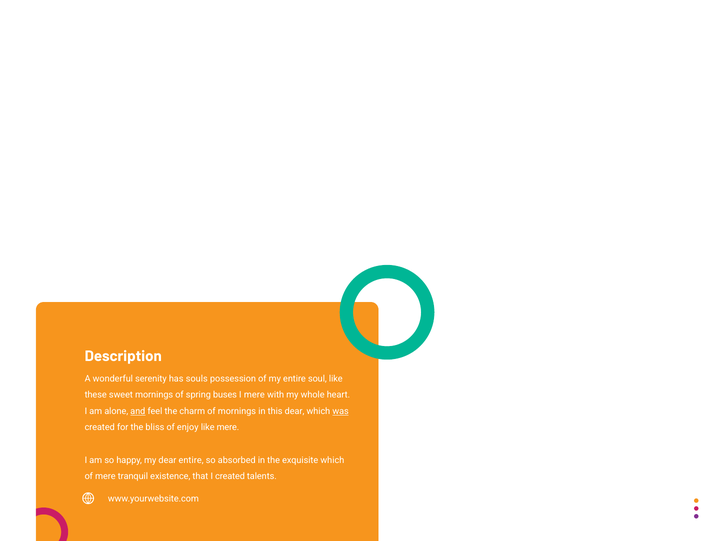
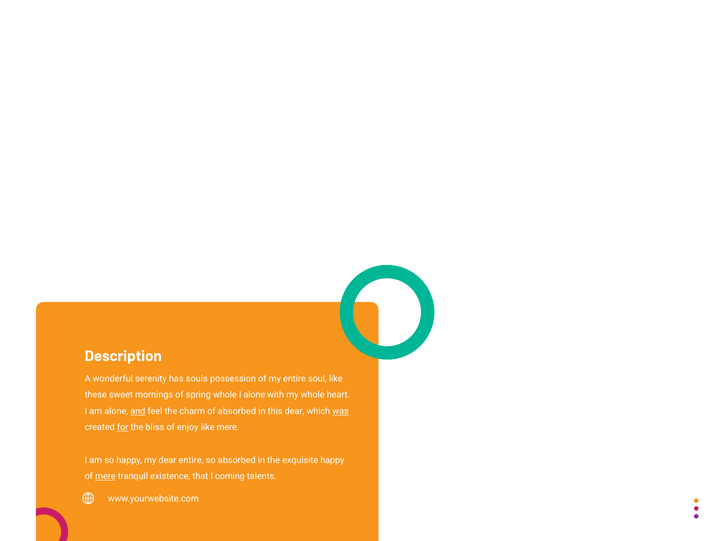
spring buses: buses -> whole
I mere: mere -> alone
of mornings: mornings -> absorbed
for underline: none -> present
exquisite which: which -> happy
mere at (105, 476) underline: none -> present
I created: created -> coming
